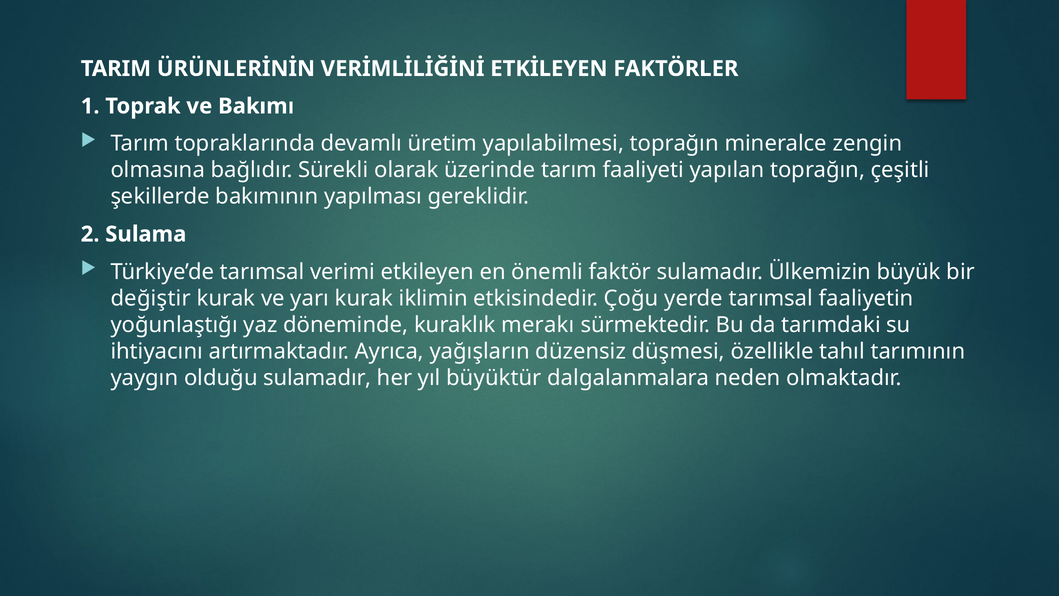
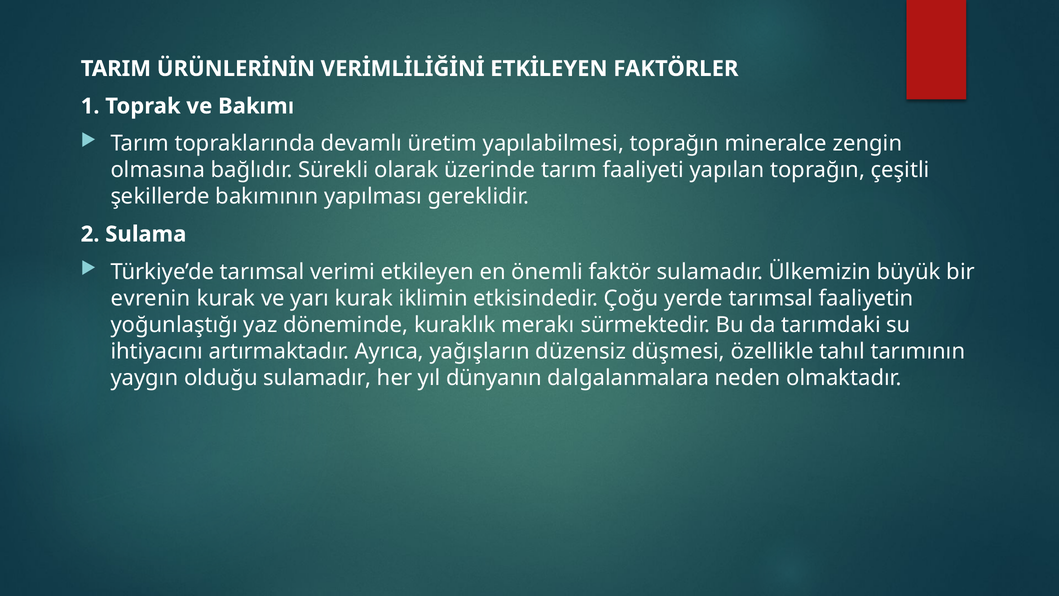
değiştir: değiştir -> evrenin
büyüktür: büyüktür -> dünyanın
